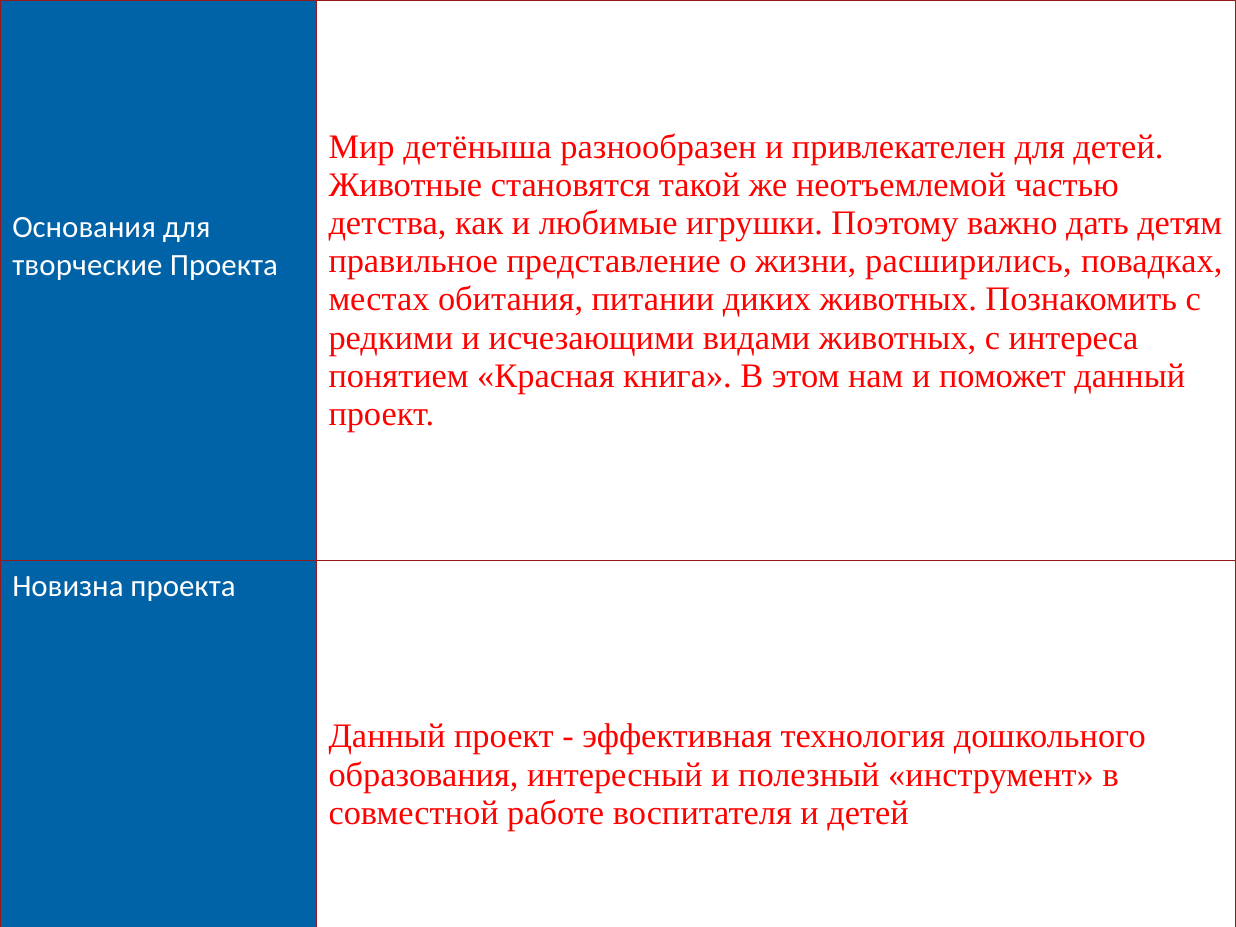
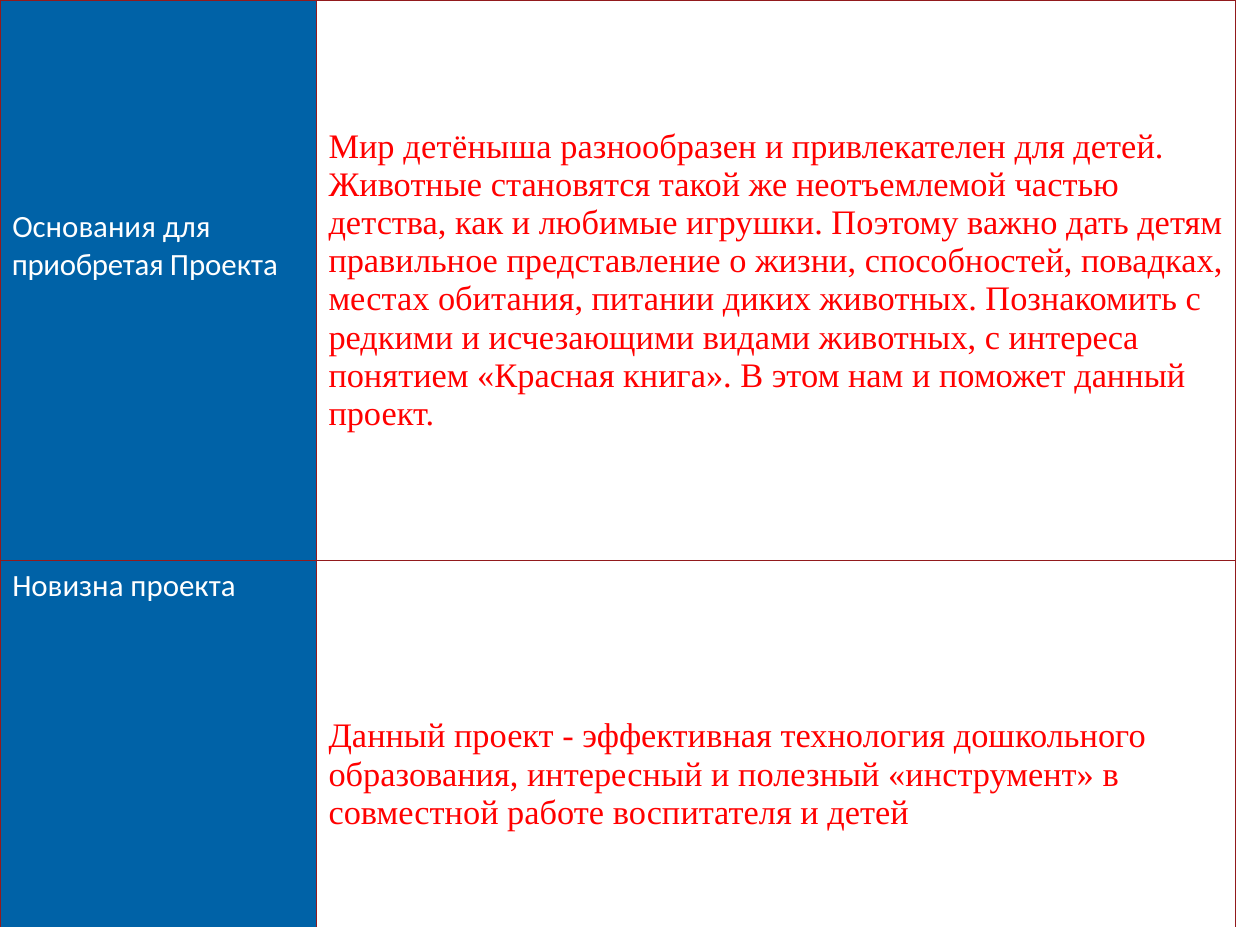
расширились: расширились -> способностей
творческие: творческие -> приобретая
